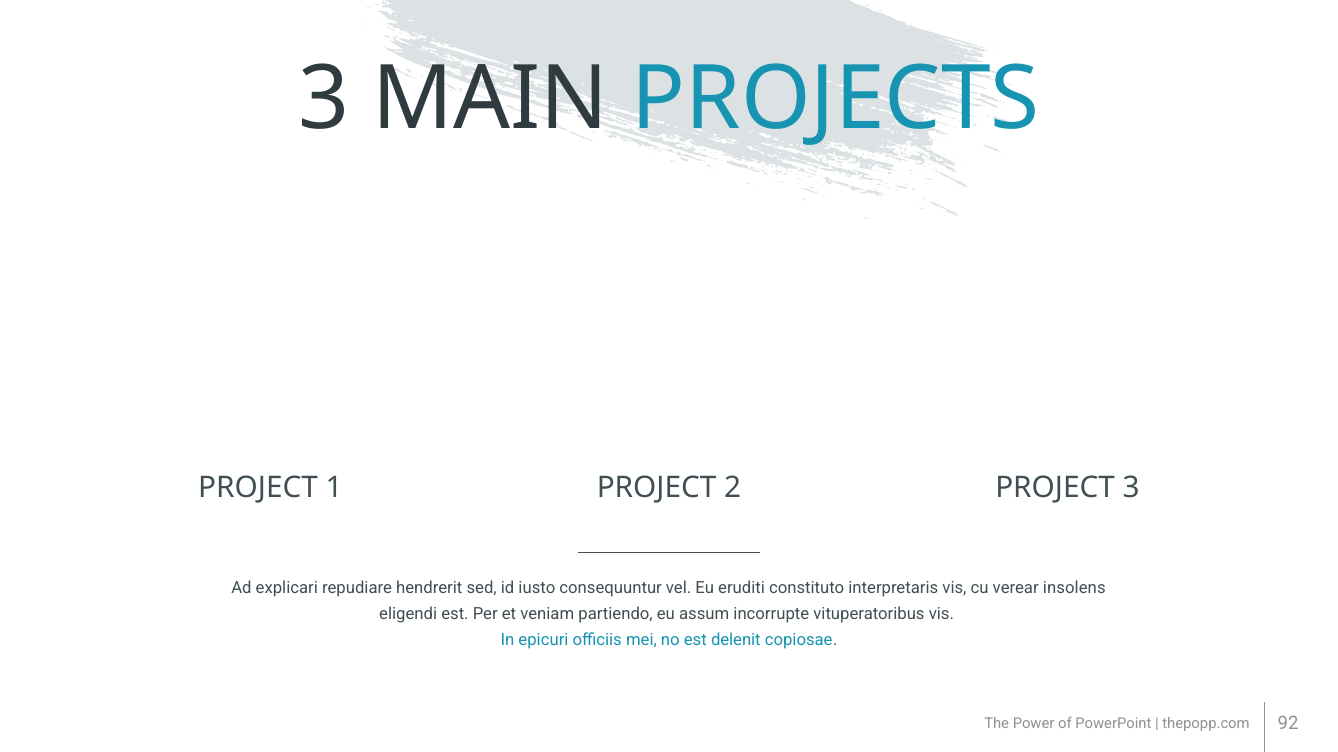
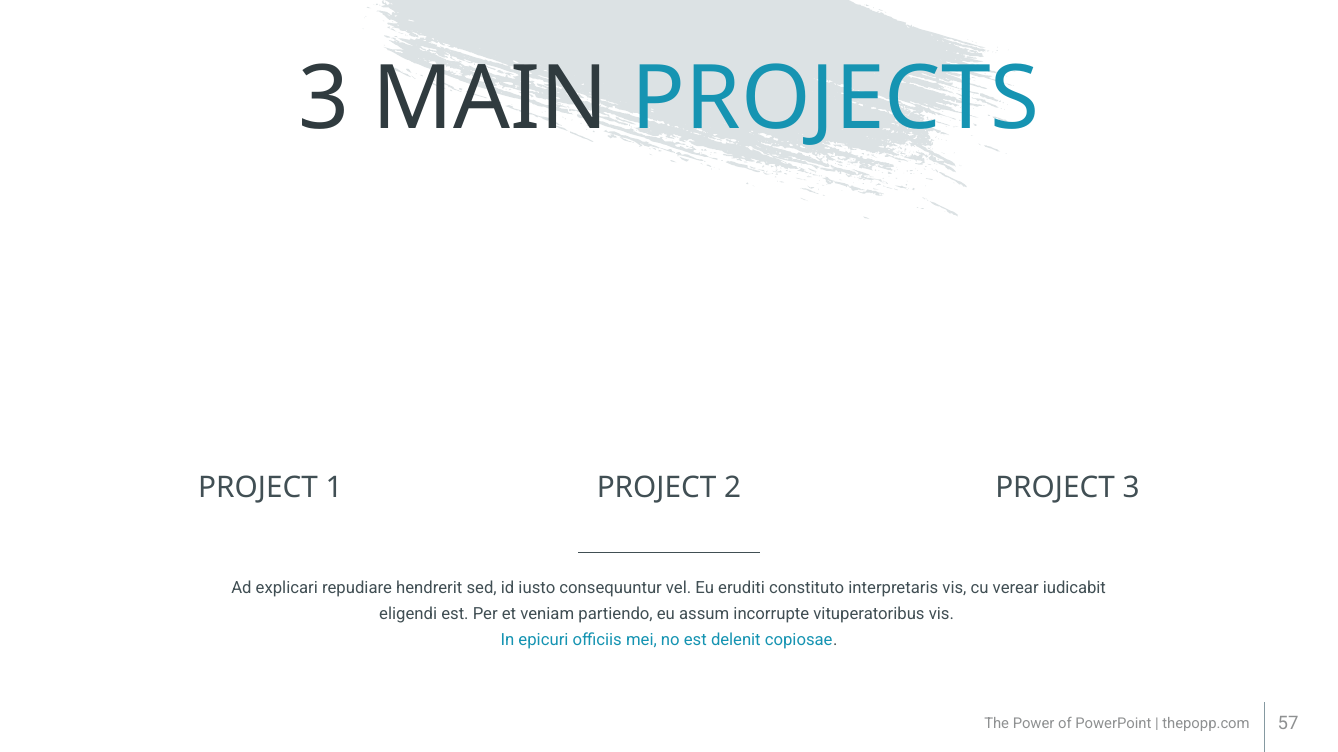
insolens: insolens -> iudicabit
92: 92 -> 57
